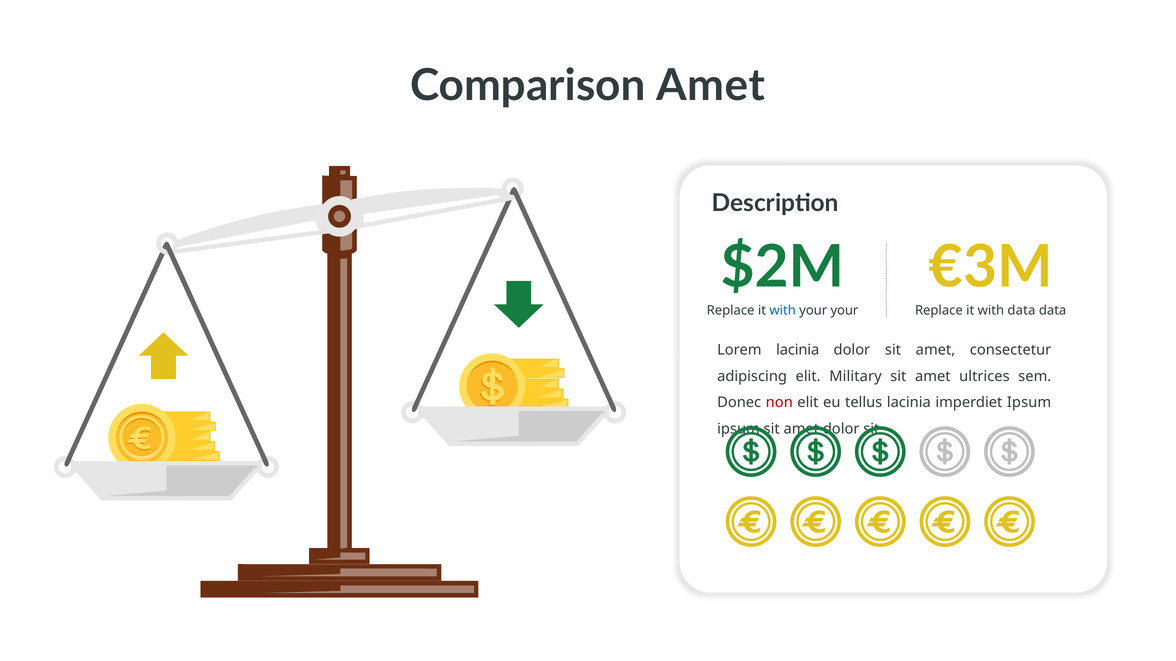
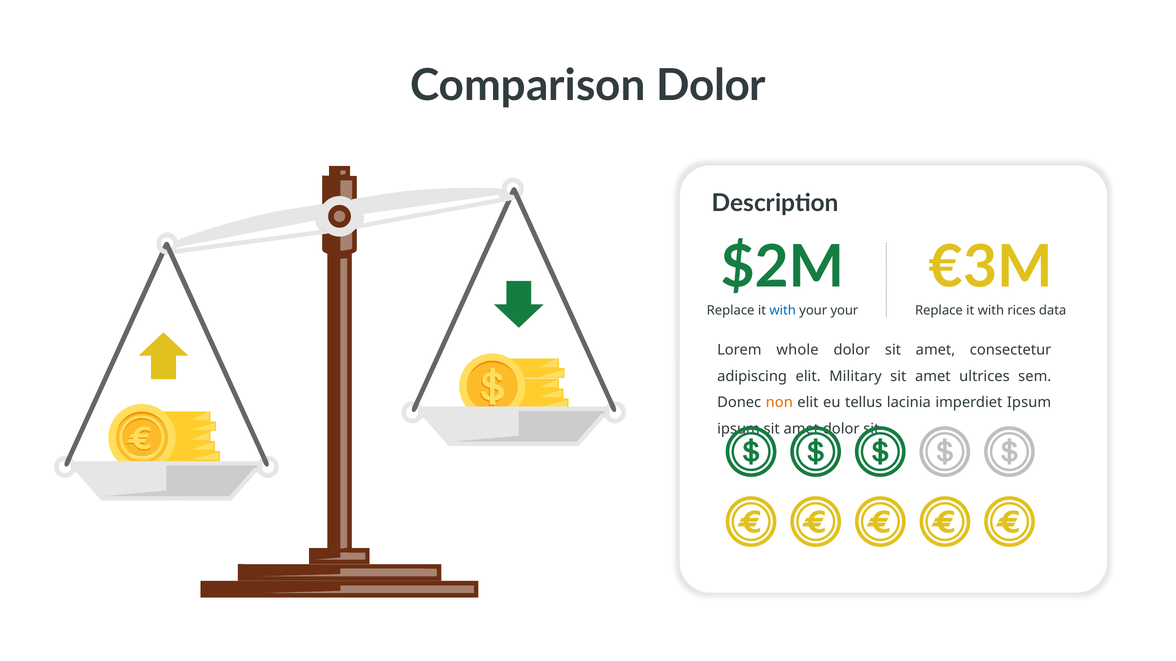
Comparison Amet: Amet -> Dolor
with data: data -> rices
Lorem lacinia: lacinia -> whole
non colour: red -> orange
